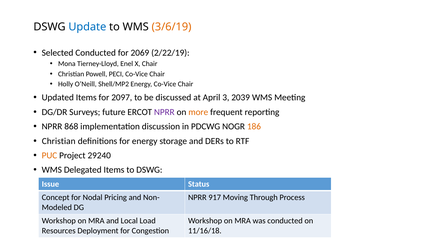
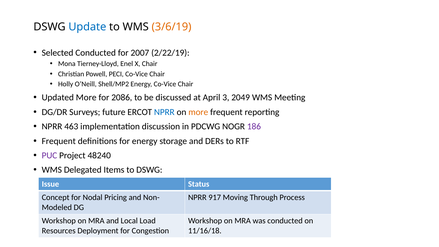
2069: 2069 -> 2007
Updated Items: Items -> More
2097: 2097 -> 2086
2039: 2039 -> 2049
NPRR at (164, 112) colour: purple -> blue
868: 868 -> 463
186 colour: orange -> purple
Christian at (59, 141): Christian -> Frequent
PUC colour: orange -> purple
29240: 29240 -> 48240
